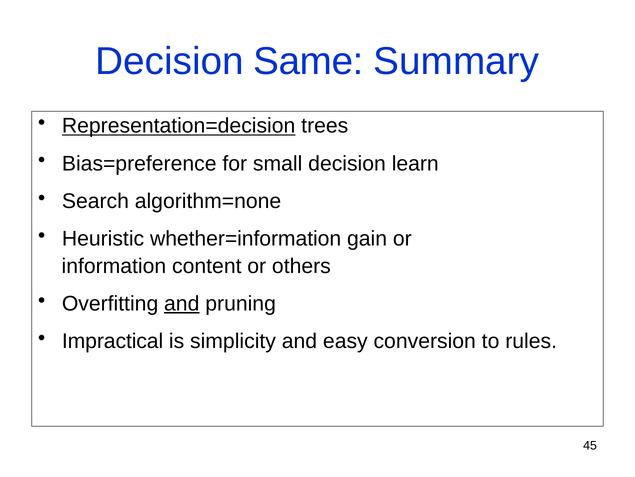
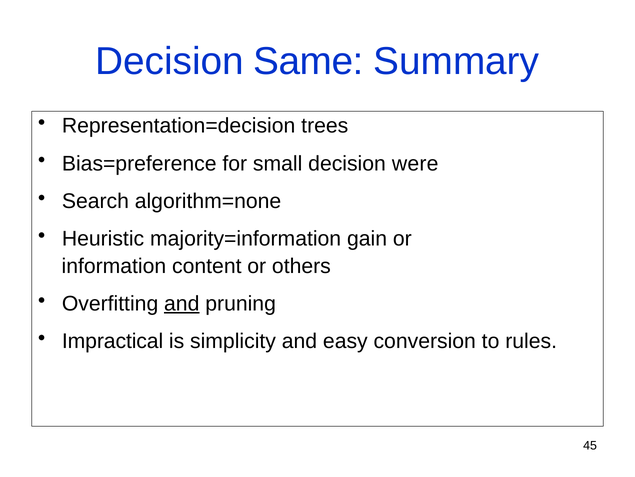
Representation=decision underline: present -> none
learn: learn -> were
whether=information: whether=information -> majority=information
